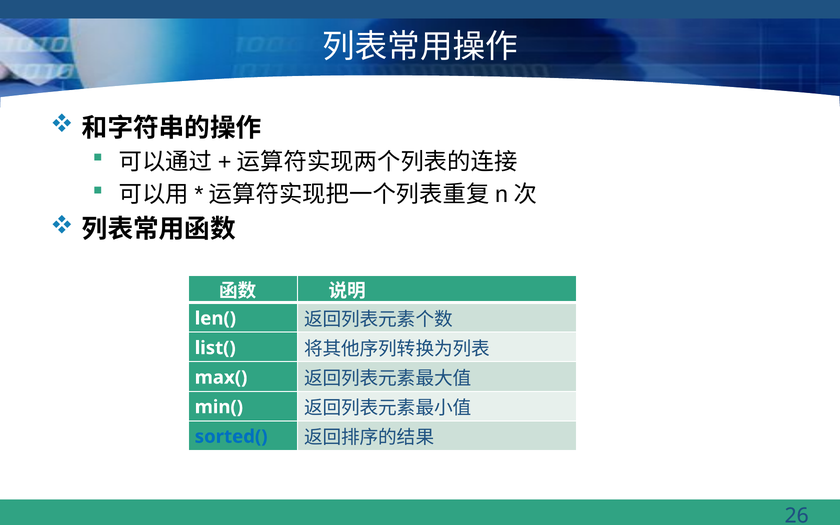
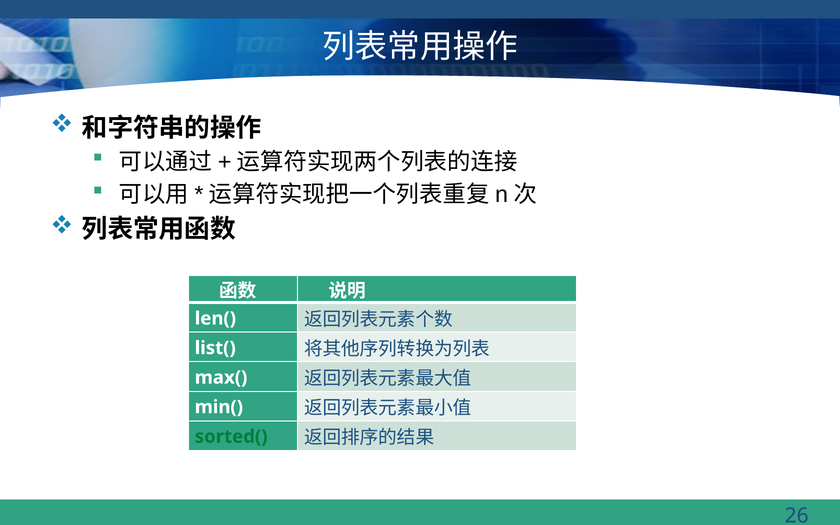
sorted( colour: blue -> green
